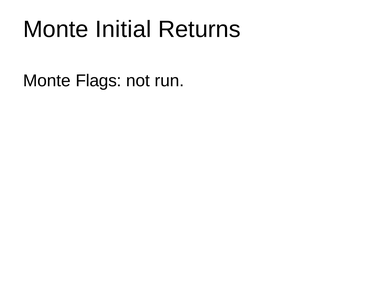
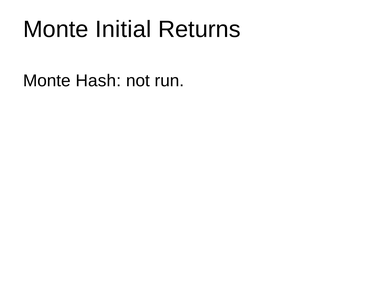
Flags: Flags -> Hash
